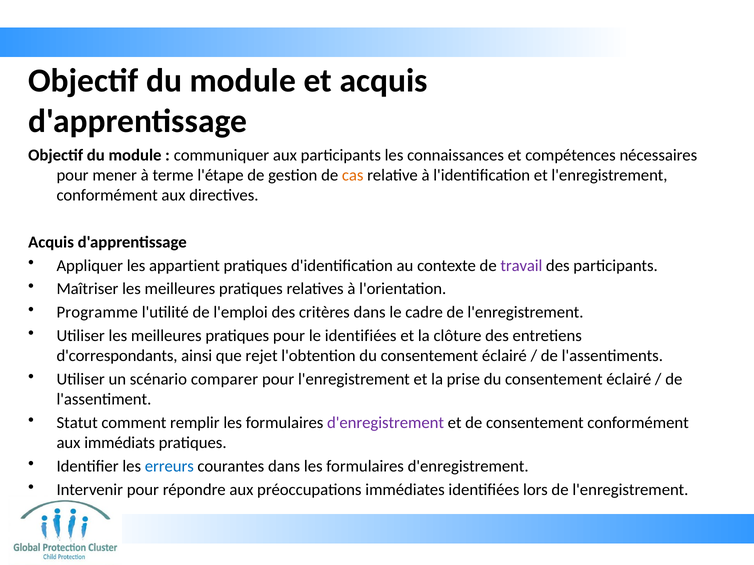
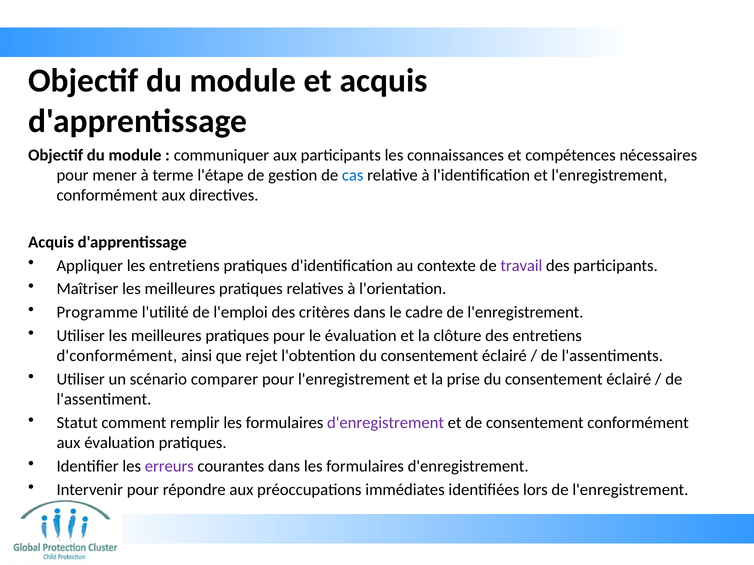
cas colour: orange -> blue
les appartient: appartient -> entretiens
le identifiées: identifiées -> évaluation
d'correspondants: d'correspondants -> d'conformément
aux immédiats: immédiats -> évaluation
erreurs colour: blue -> purple
